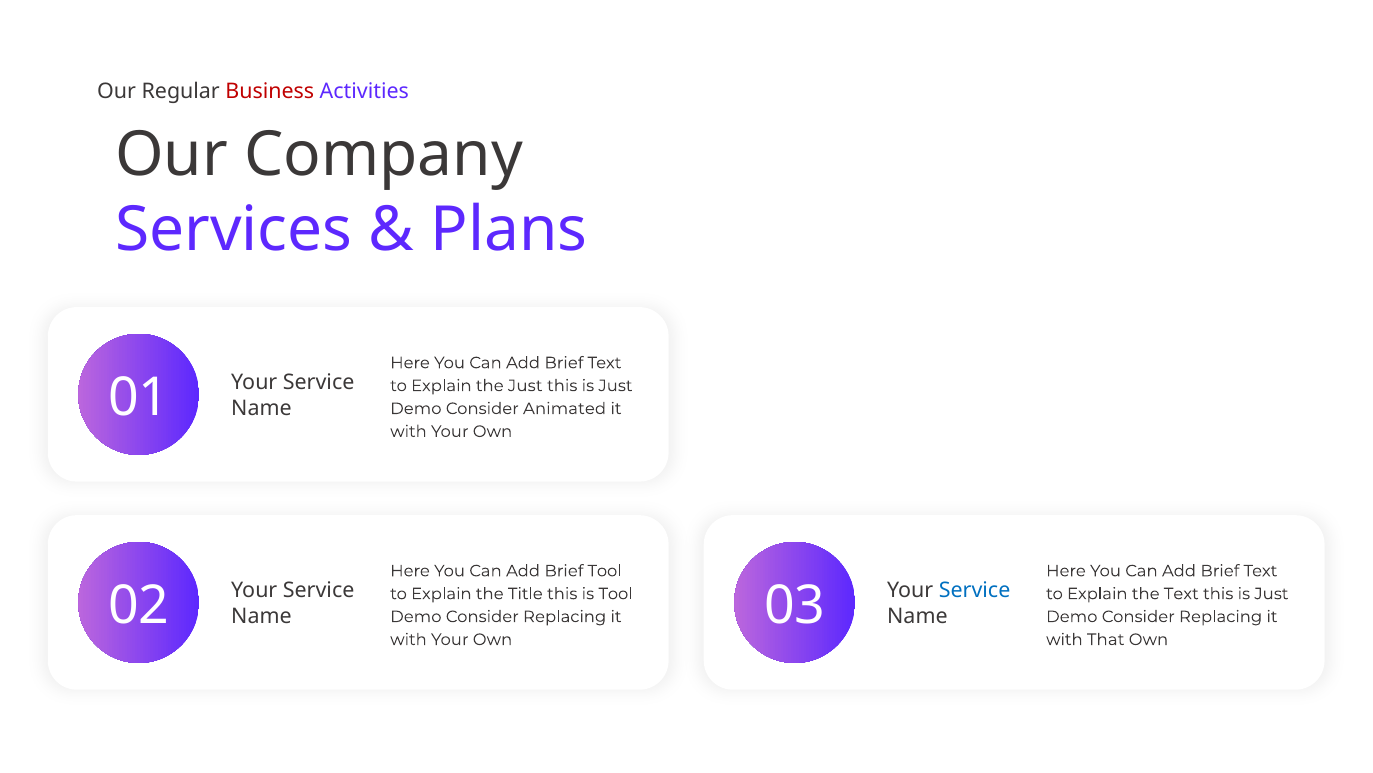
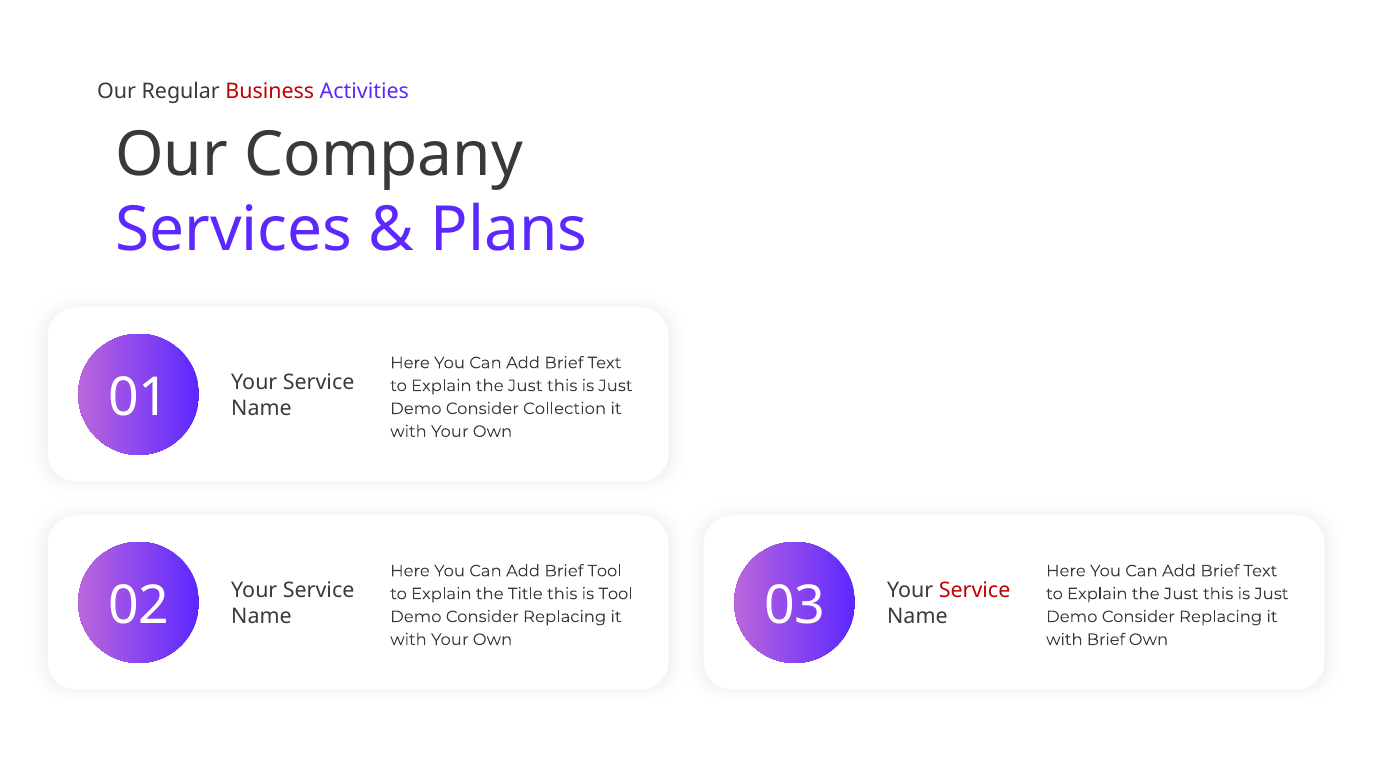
Animated: Animated -> Collection
Service at (975, 590) colour: blue -> red
Text at (1181, 593): Text -> Just
with That: That -> Brief
